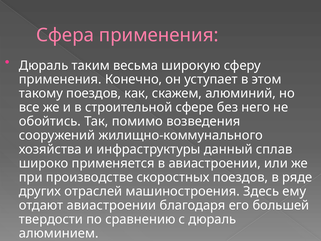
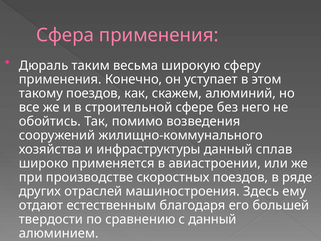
отдают авиастроении: авиастроении -> естественным
с дюраль: дюраль -> данный
